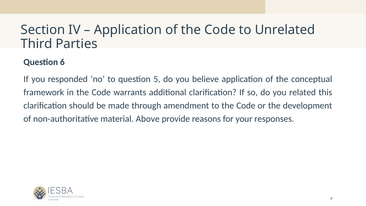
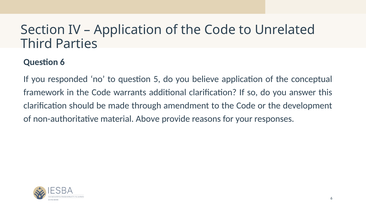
related: related -> answer
